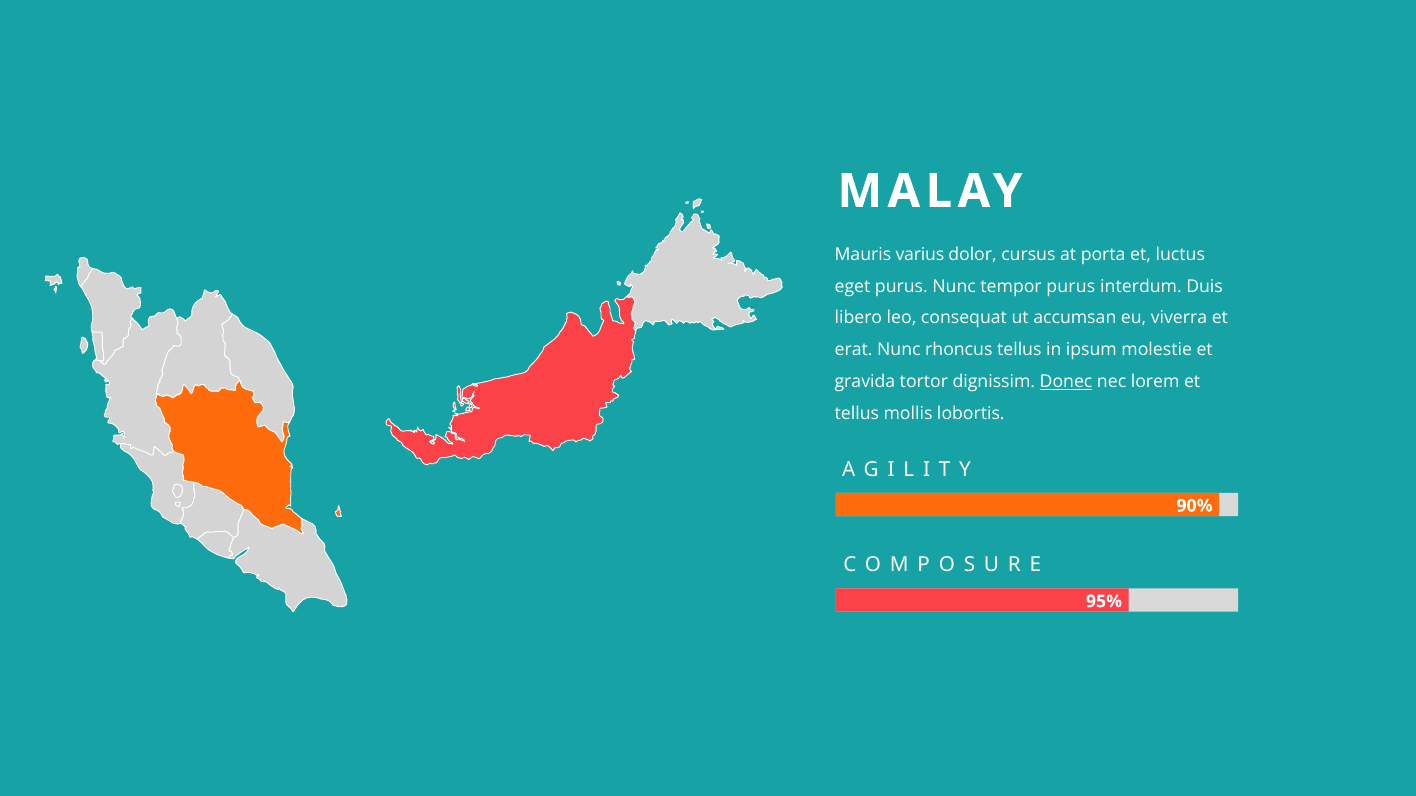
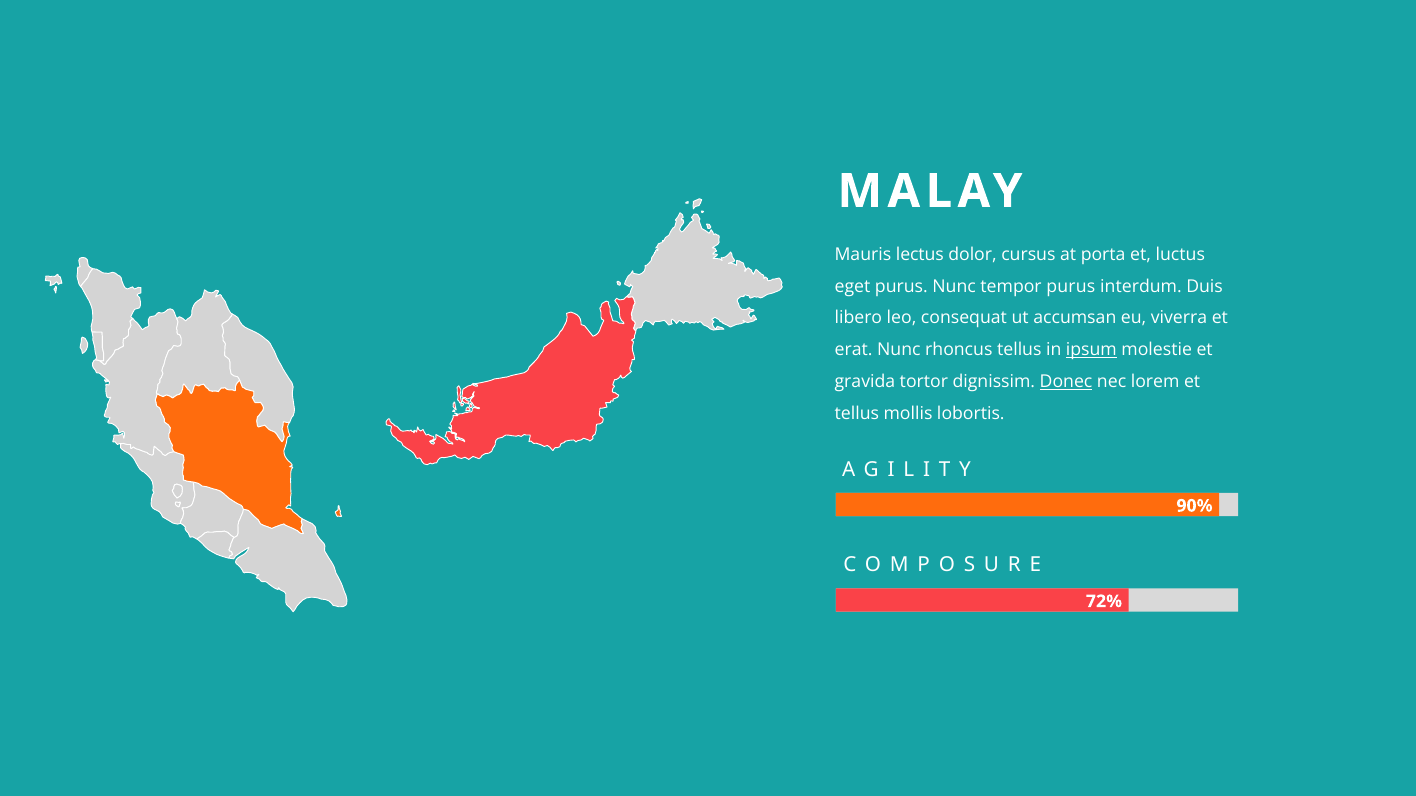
varius: varius -> lectus
ipsum underline: none -> present
95%: 95% -> 72%
